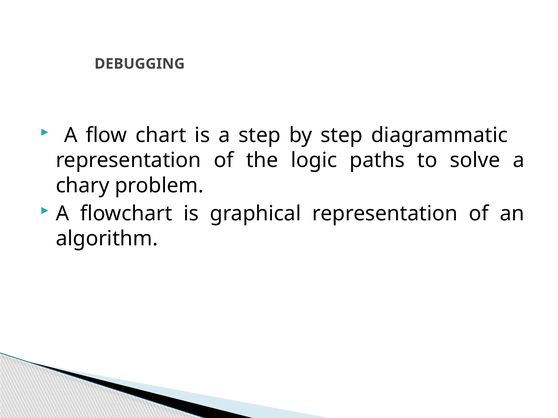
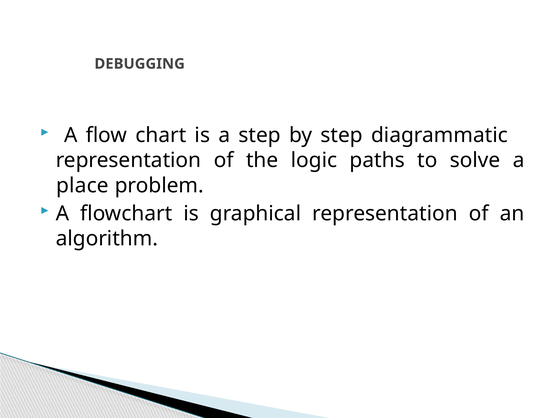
chary: chary -> place
